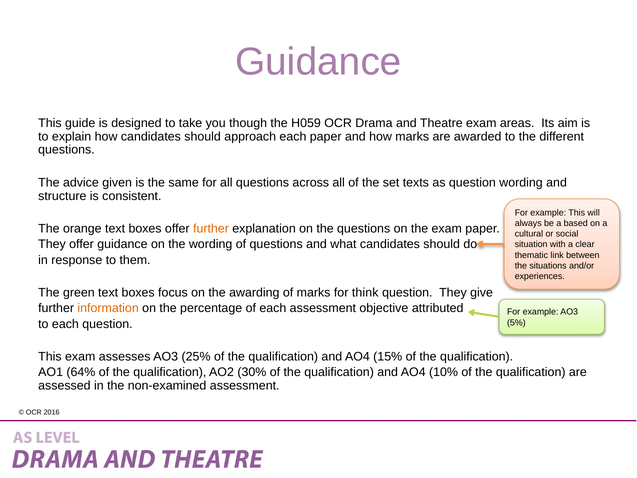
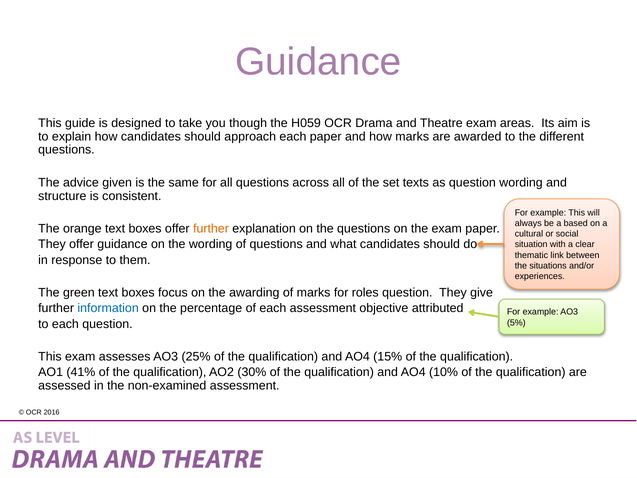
think: think -> roles
information colour: orange -> blue
64%: 64% -> 41%
